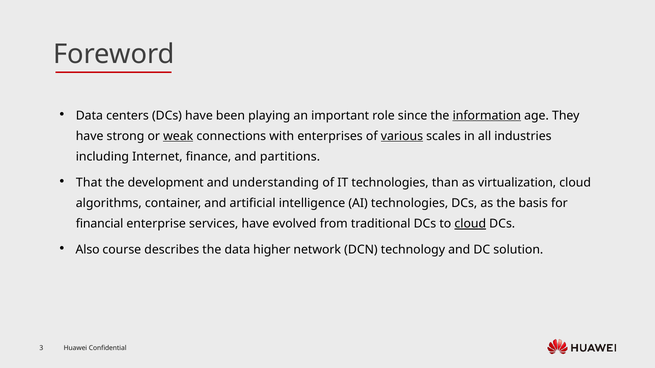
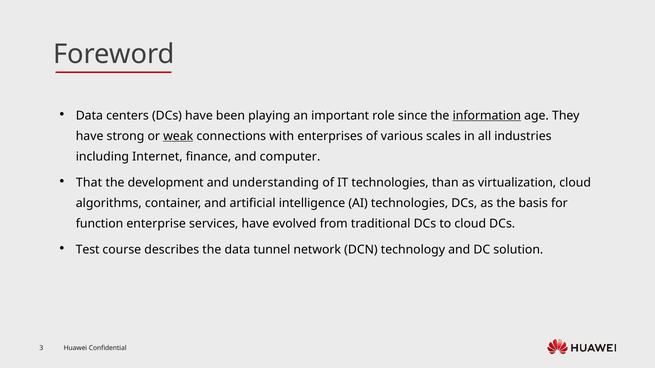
various underline: present -> none
partitions: partitions -> computer
financial: financial -> function
cloud at (470, 224) underline: present -> none
Also: Also -> Test
higher: higher -> tunnel
